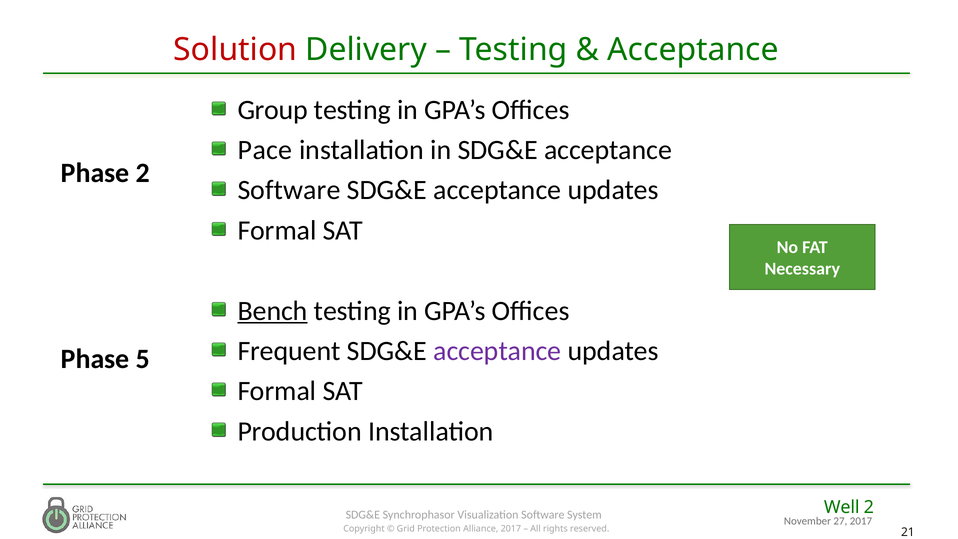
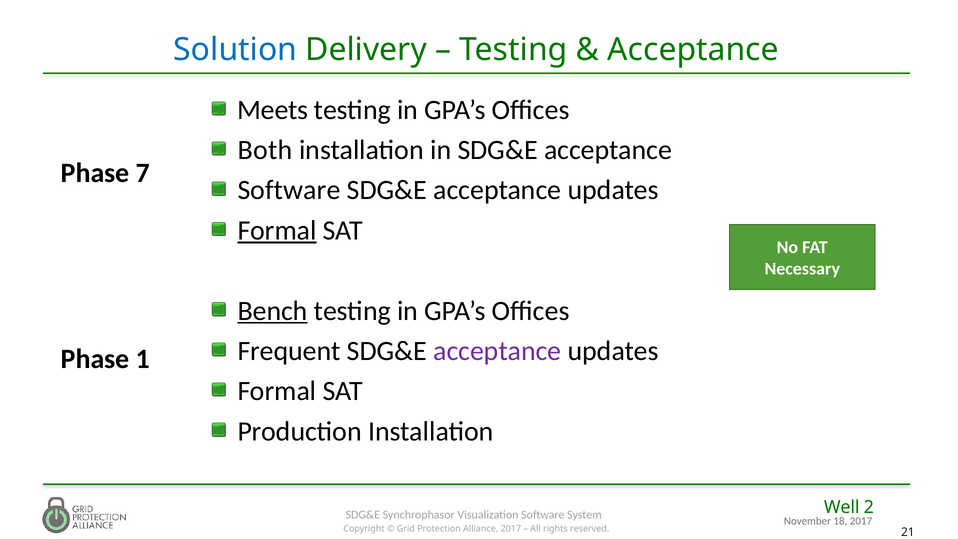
Solution colour: red -> blue
Group: Group -> Meets
Pace: Pace -> Both
Phase 2: 2 -> 7
Formal at (277, 230) underline: none -> present
5: 5 -> 1
27: 27 -> 18
